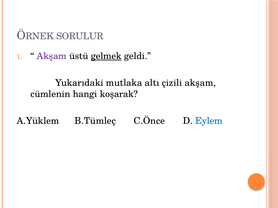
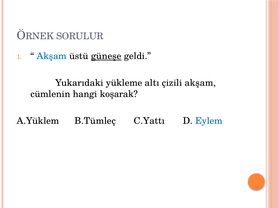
Akşam at (52, 56) colour: purple -> blue
gelmek: gelmek -> güneşe
mutlaka: mutlaka -> yükleme
C.Önce: C.Önce -> C.Yattı
